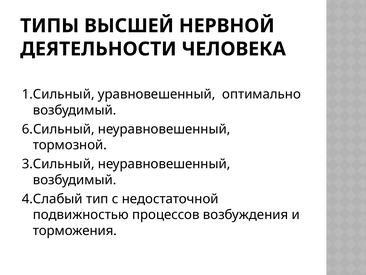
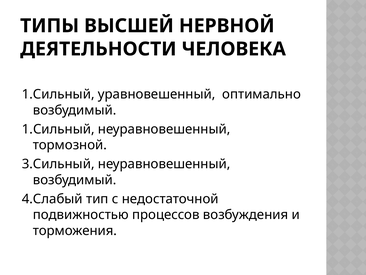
6.Сильный at (58, 129): 6.Сильный -> 1.Сильный
